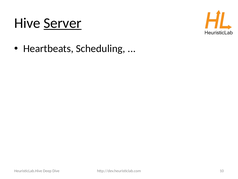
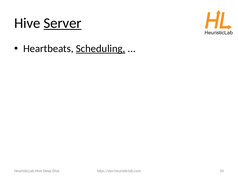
Scheduling underline: none -> present
